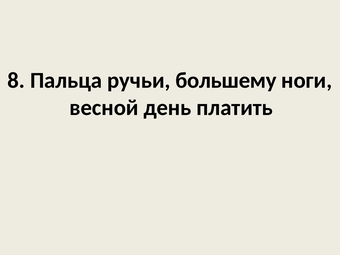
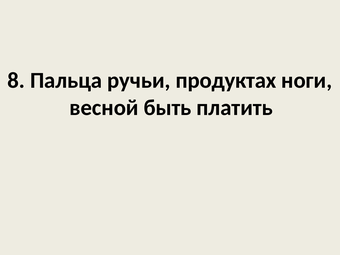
большему: большему -> продуктах
день: день -> быть
